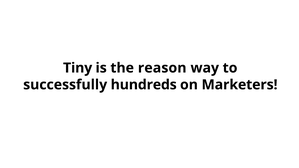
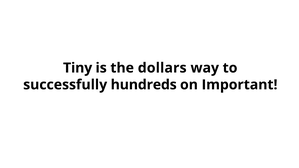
reason: reason -> dollars
Marketers: Marketers -> Important
